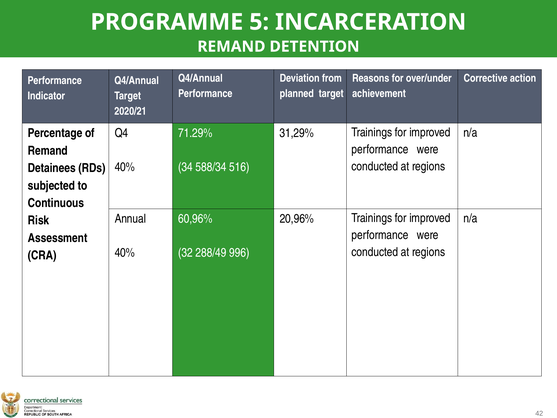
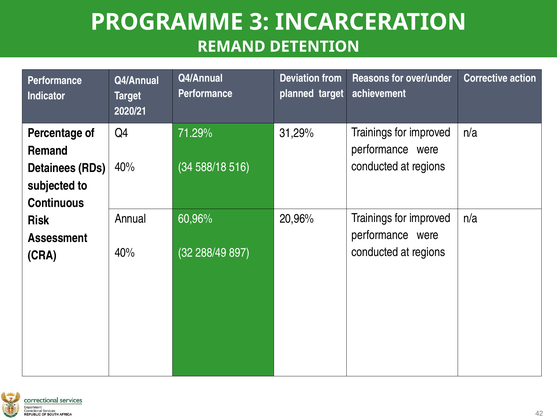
5: 5 -> 3
588/34: 588/34 -> 588/18
996: 996 -> 897
